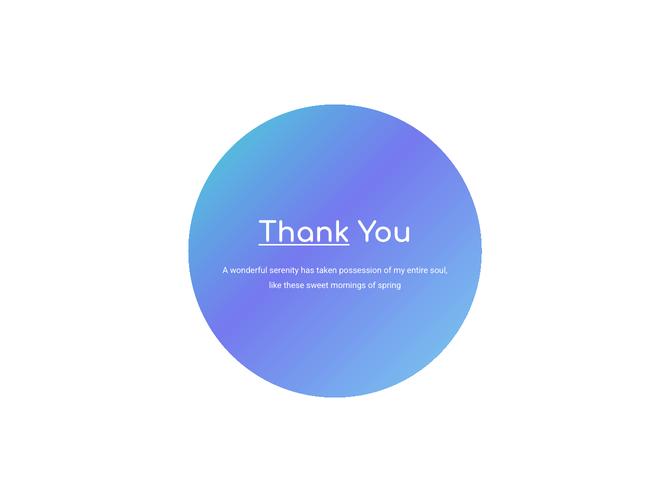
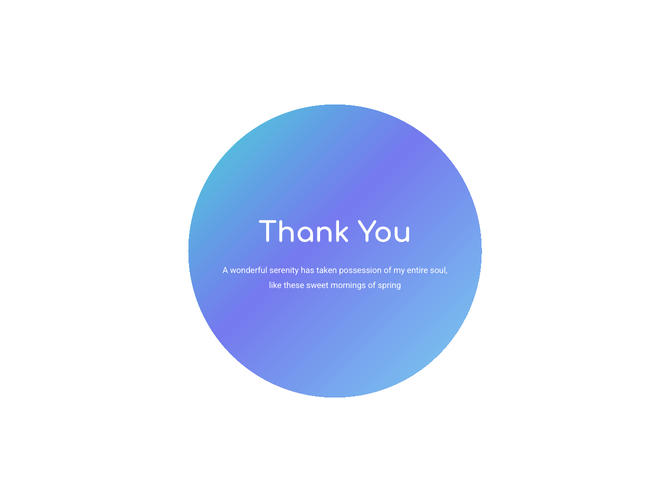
Thank underline: present -> none
